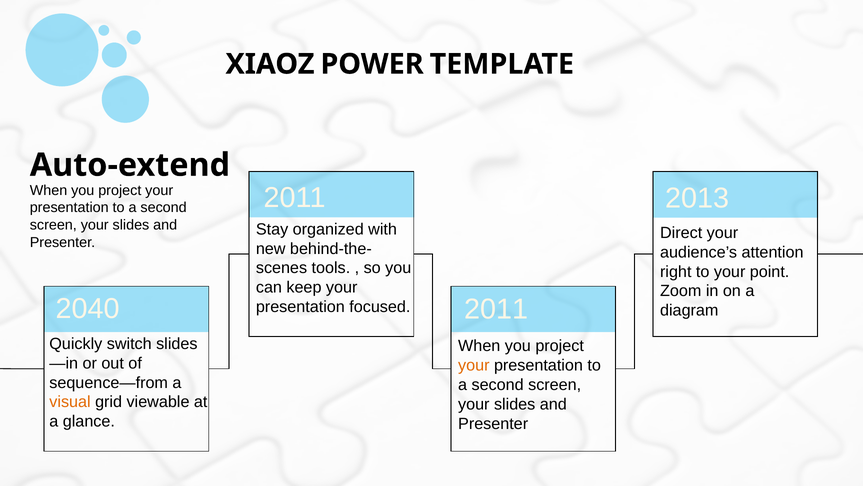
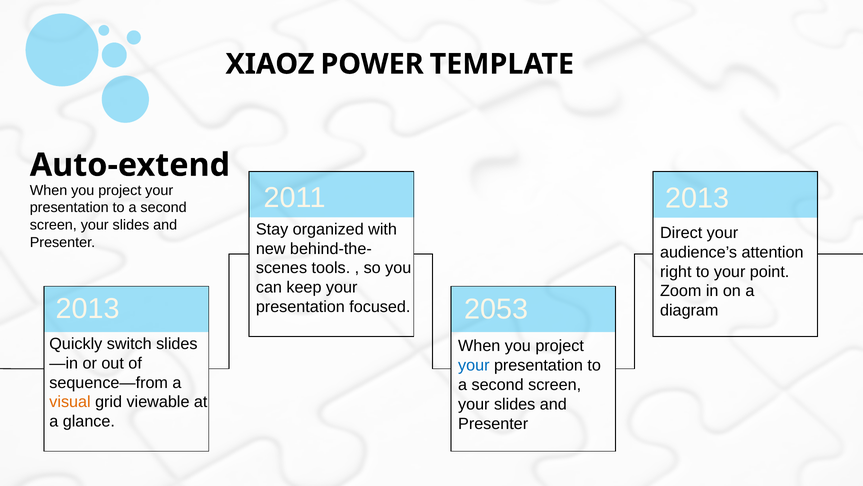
2040 at (88, 308): 2040 -> 2013
2011 at (496, 309): 2011 -> 2053
your at (474, 365) colour: orange -> blue
